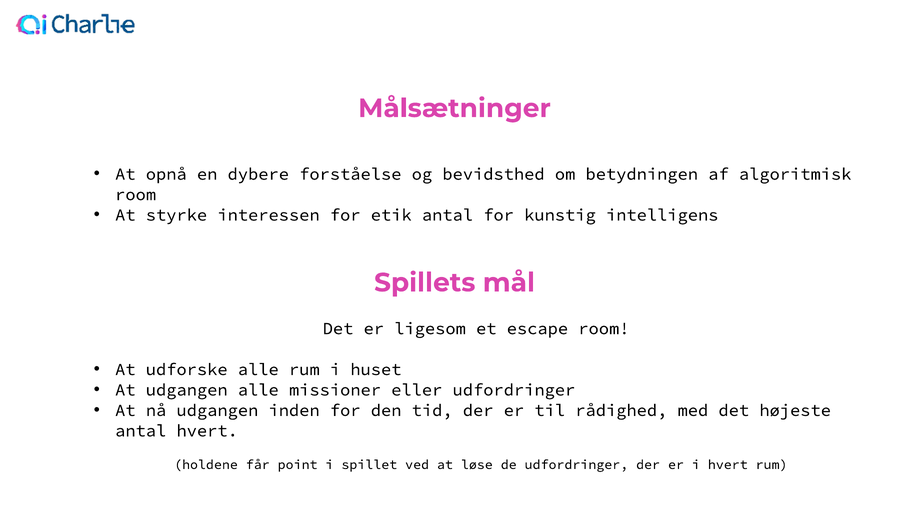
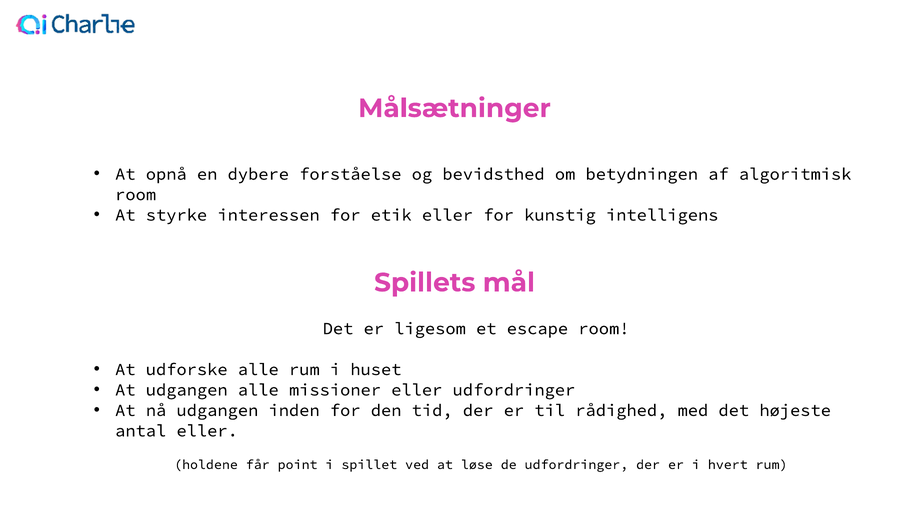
etik antal: antal -> eller
antal hvert: hvert -> eller
